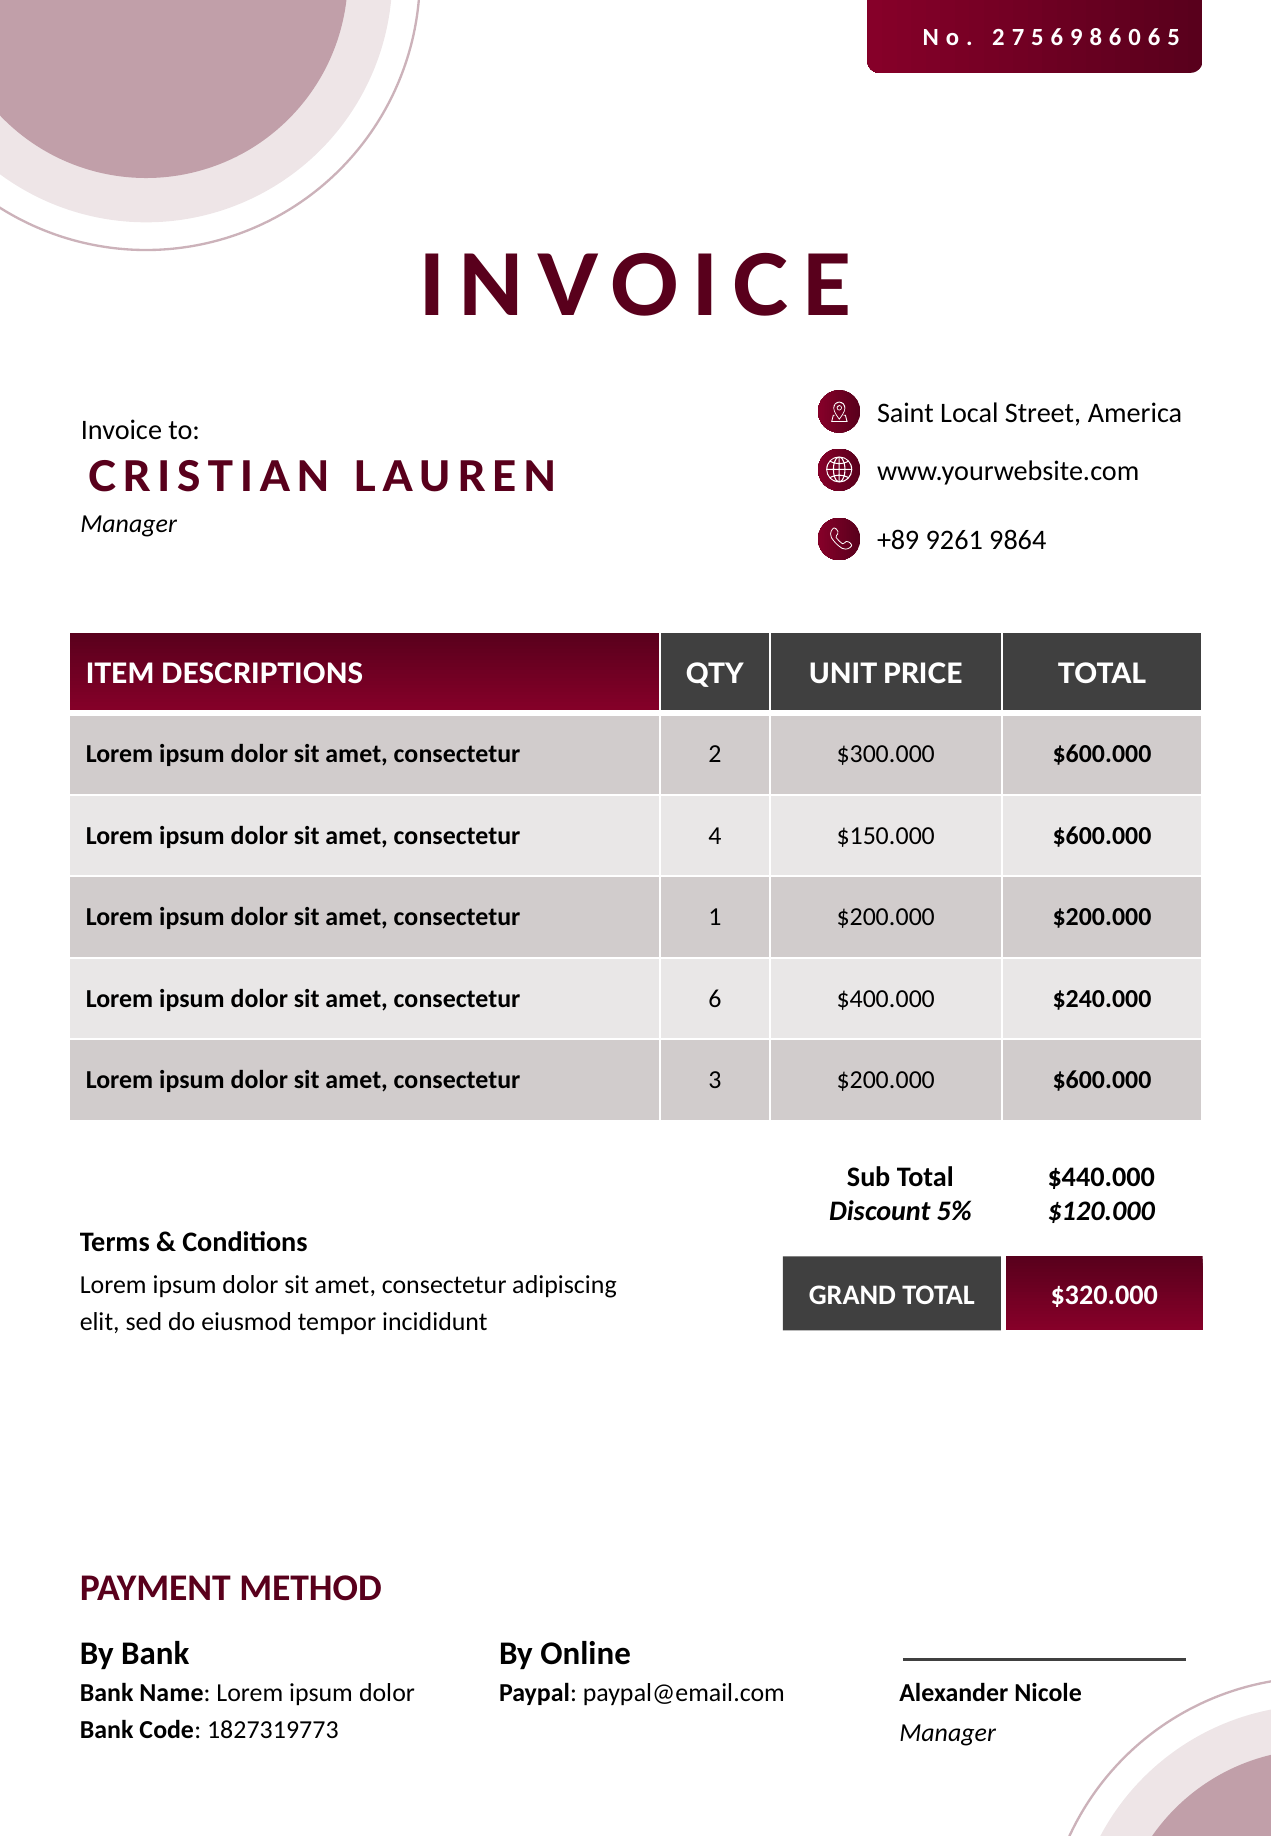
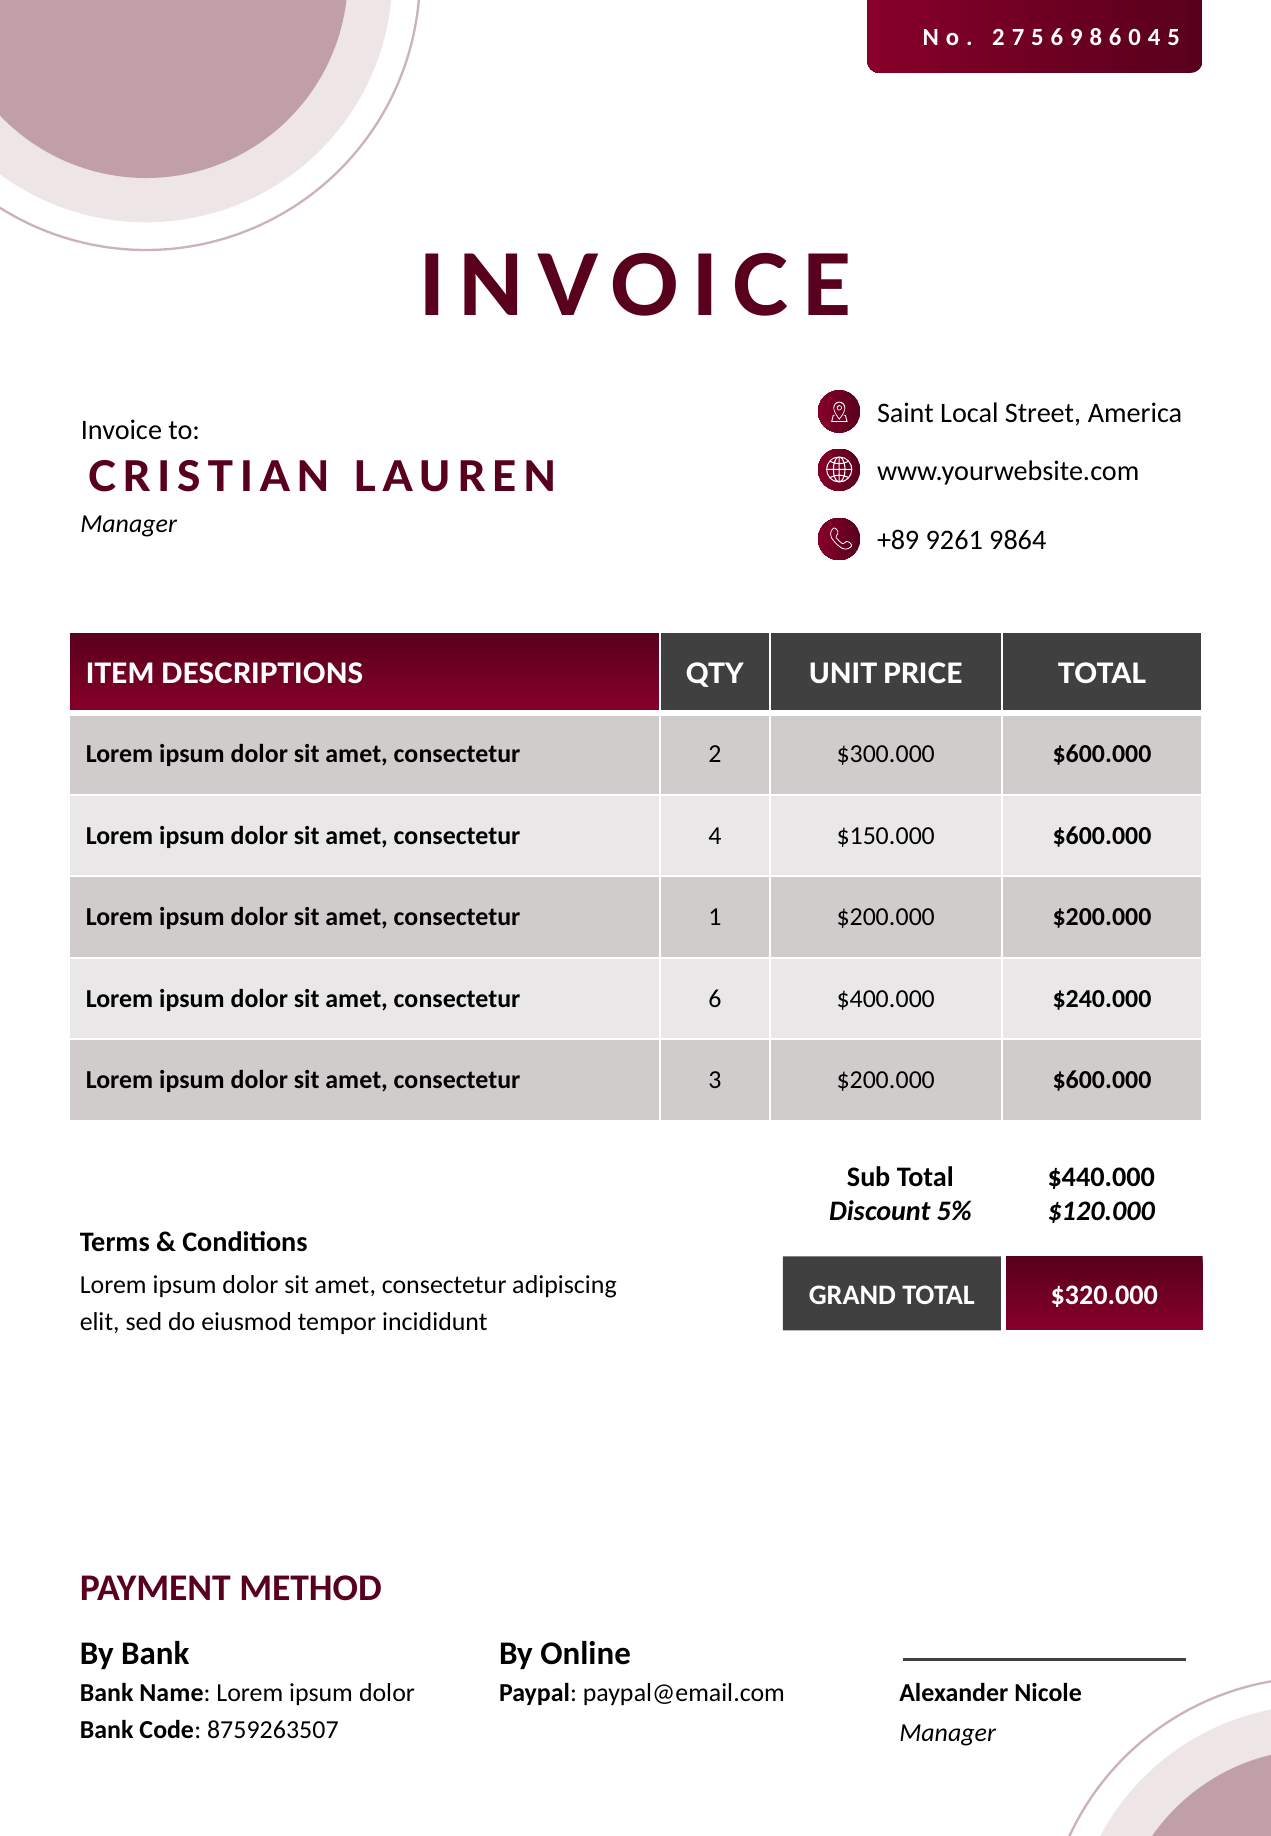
6 at (1154, 38): 6 -> 4
1827319773: 1827319773 -> 8759263507
